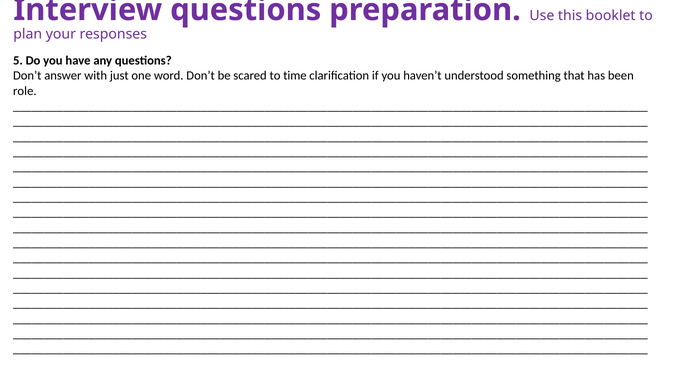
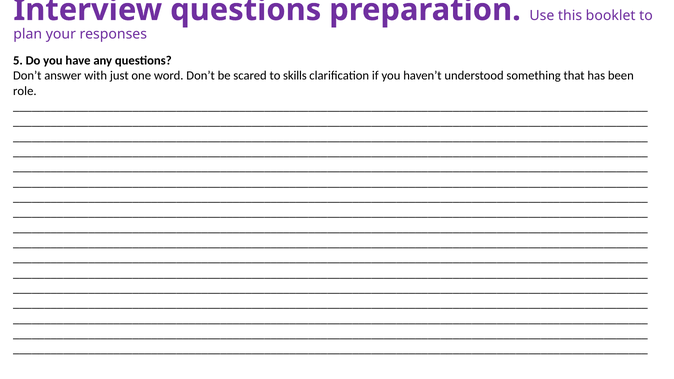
time: time -> skills
